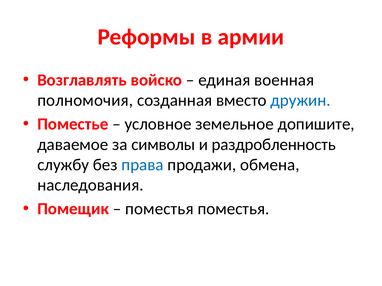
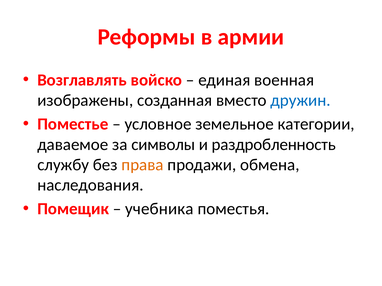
полномочия: полномочия -> изображены
допишите: допишите -> категории
права colour: blue -> orange
поместья at (159, 209): поместья -> учебника
